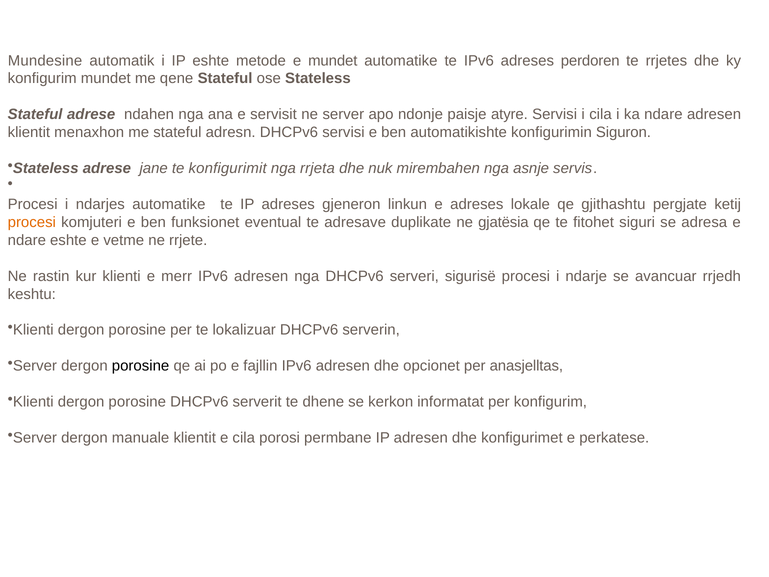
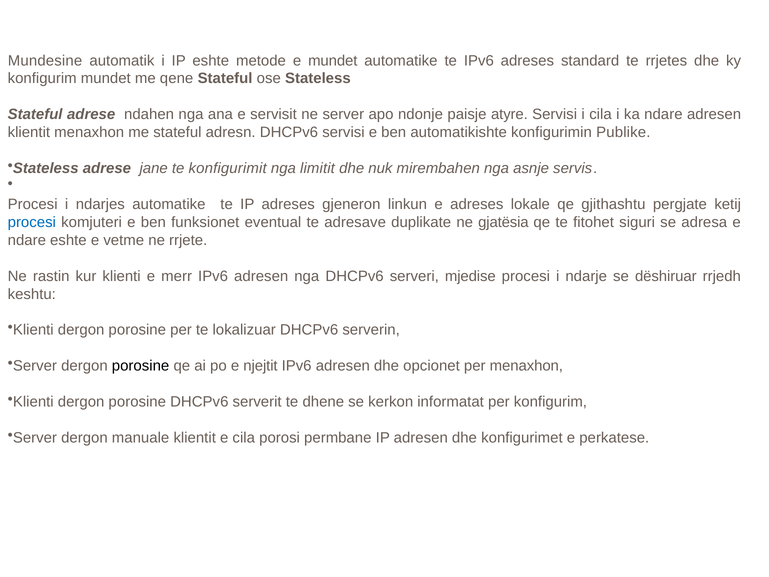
perdoren: perdoren -> standard
Siguron: Siguron -> Publike
rrjeta: rrjeta -> limitit
procesi at (32, 222) colour: orange -> blue
sigurisë: sigurisë -> mjedise
avancuar: avancuar -> dëshiruar
fajllin: fajllin -> njejtit
per anasjelltas: anasjelltas -> menaxhon
